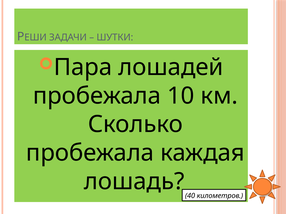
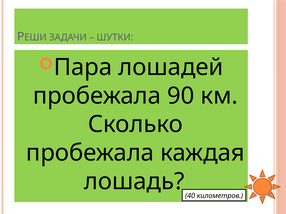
10: 10 -> 90
